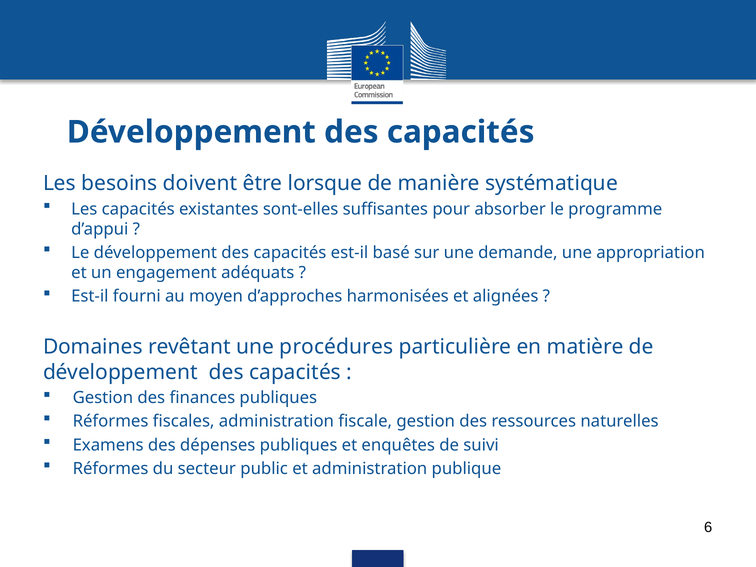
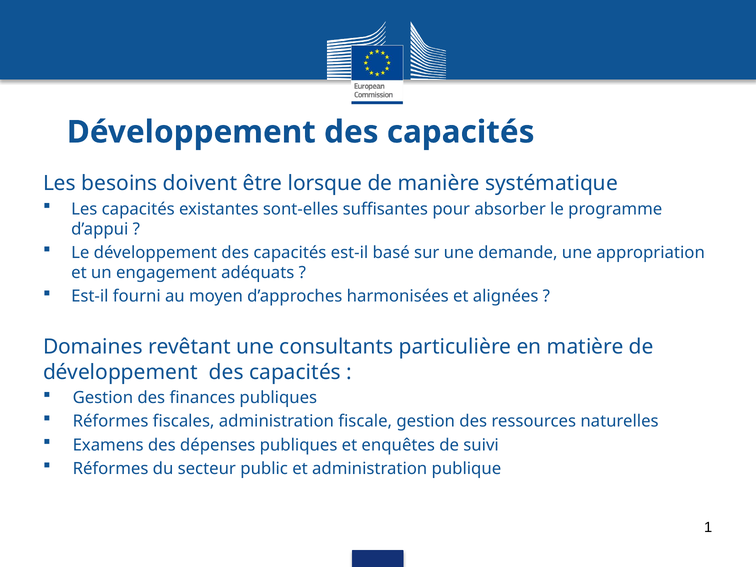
procédures: procédures -> consultants
6: 6 -> 1
